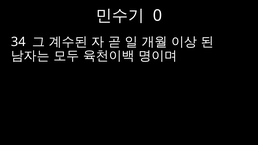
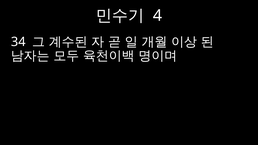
0: 0 -> 4
